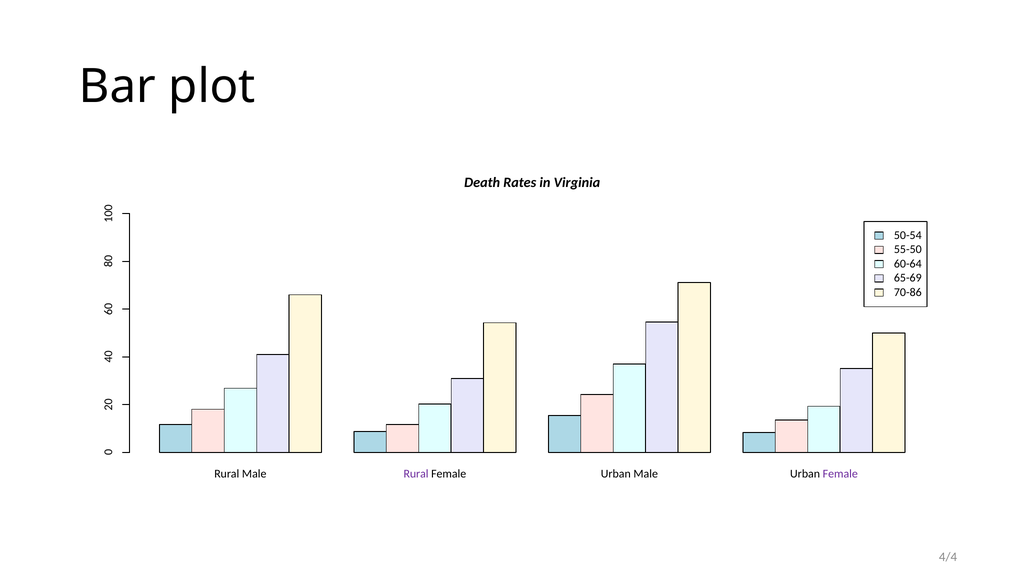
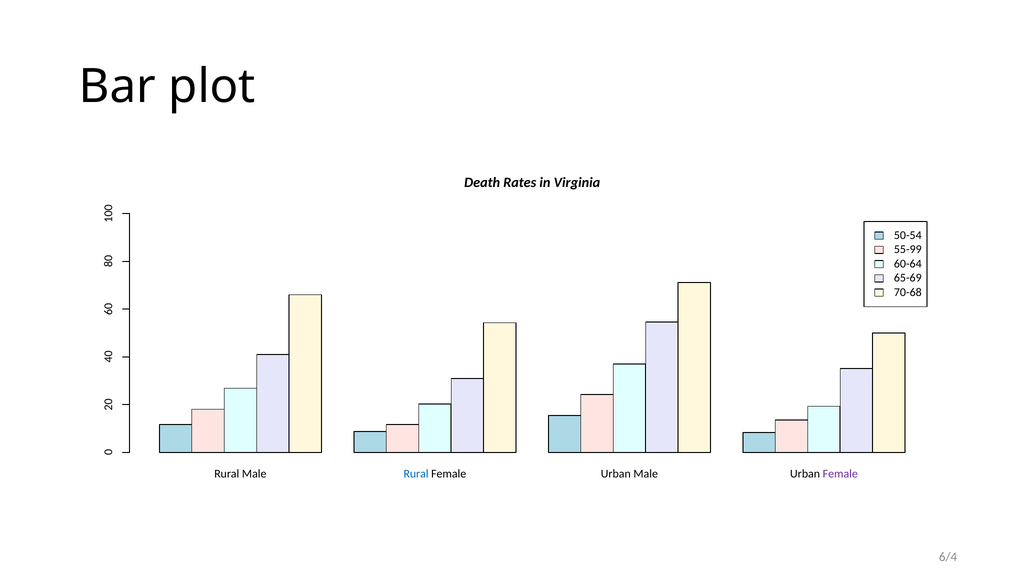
55-50: 55-50 -> 55-99
70-86: 70-86 -> 70-68
Rural at (416, 473) colour: purple -> blue
4/4: 4/4 -> 6/4
